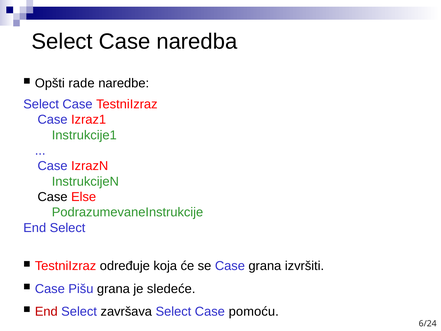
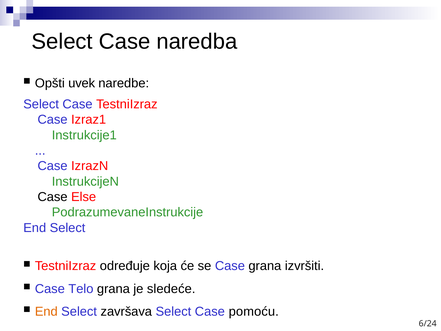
rade: rade -> uvek
Pišu: Pišu -> Telo
End at (46, 311) colour: red -> orange
